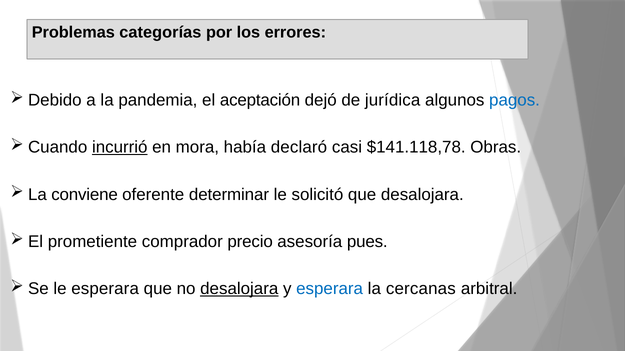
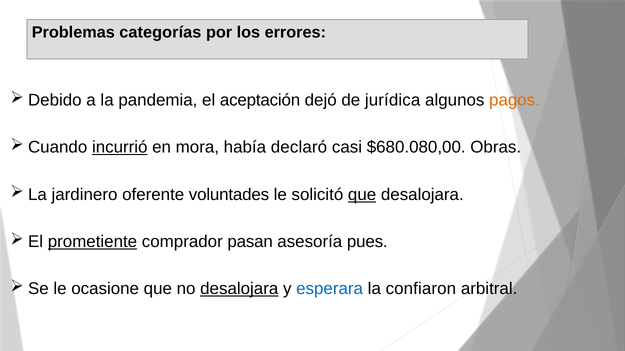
pagos colour: blue -> orange
$141.118,78: $141.118,78 -> $680.080,00
conviene: conviene -> jardinero
determinar: determinar -> voluntades
que at (362, 195) underline: none -> present
prometiente underline: none -> present
precio: precio -> pasan
le esperara: esperara -> ocasione
cercanas: cercanas -> confiaron
